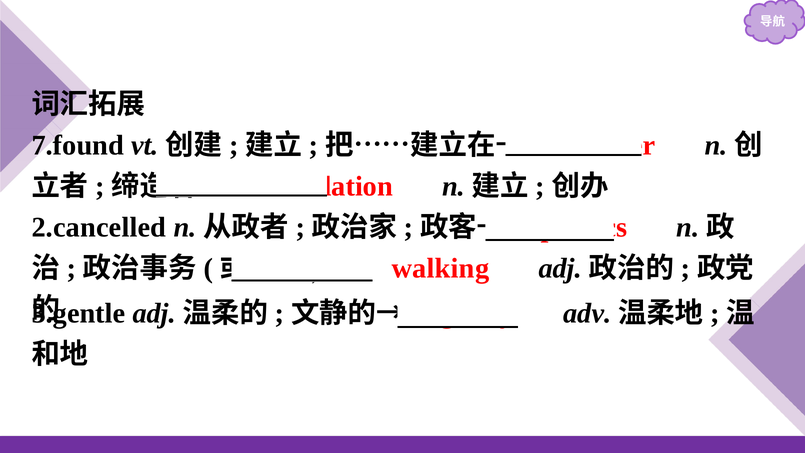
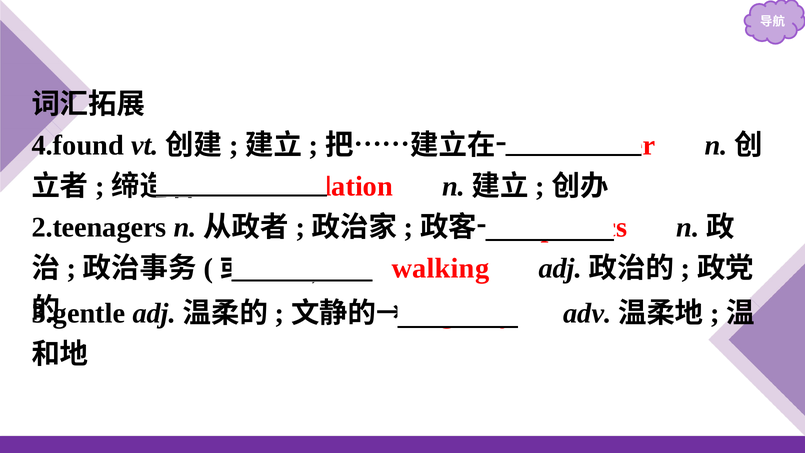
7.found: 7.found -> 4.found
2.cancelled: 2.cancelled -> 2.teenagers
